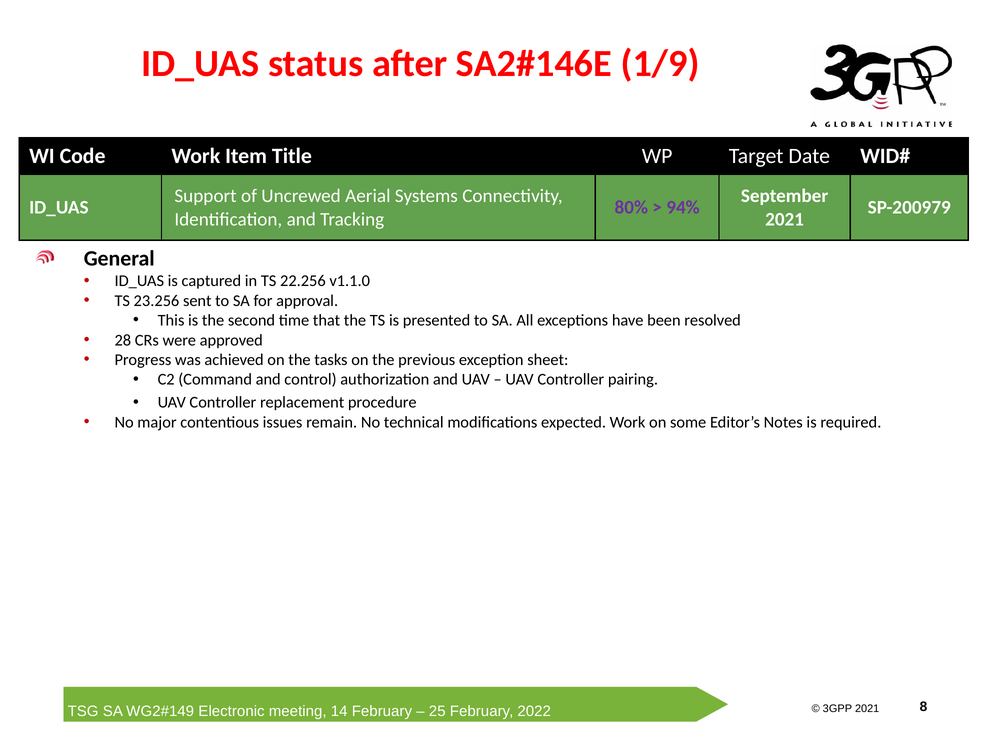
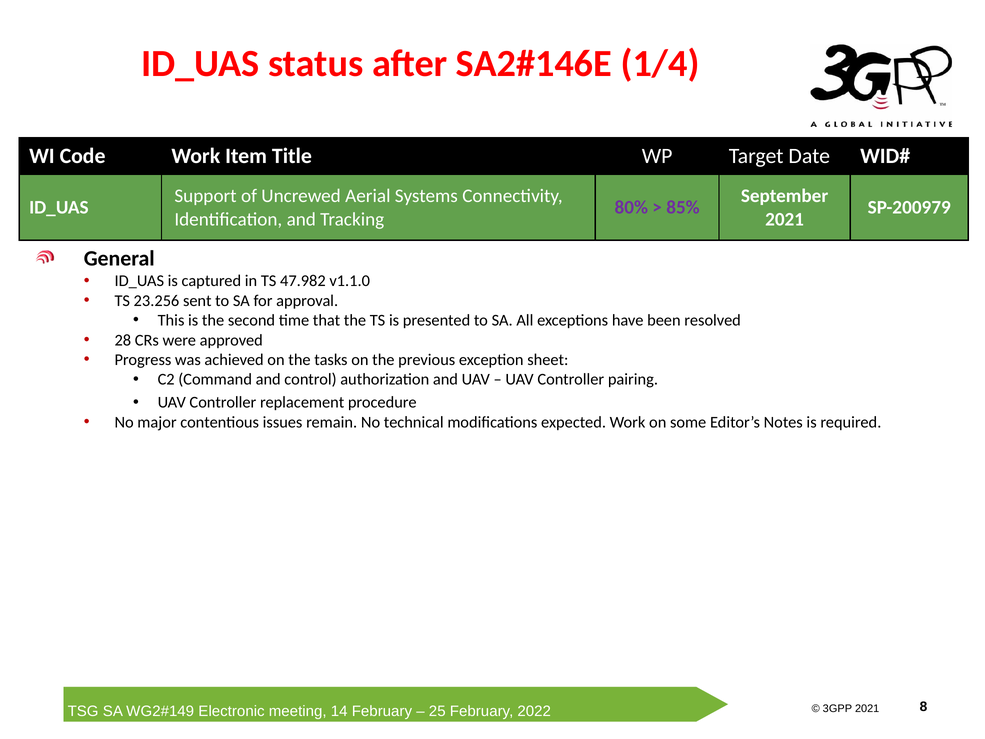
1/9: 1/9 -> 1/4
94%: 94% -> 85%
22.256: 22.256 -> 47.982
